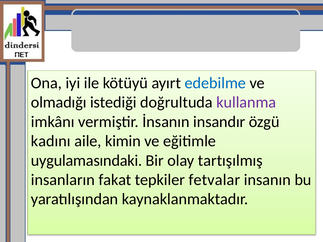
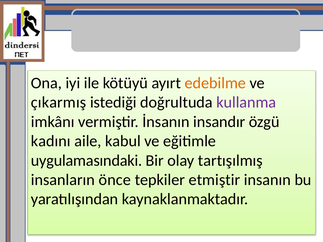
edebilme colour: blue -> orange
olmadığı: olmadığı -> çıkarmış
kimin: kimin -> kabul
fakat: fakat -> önce
fetvalar: fetvalar -> etmiştir
